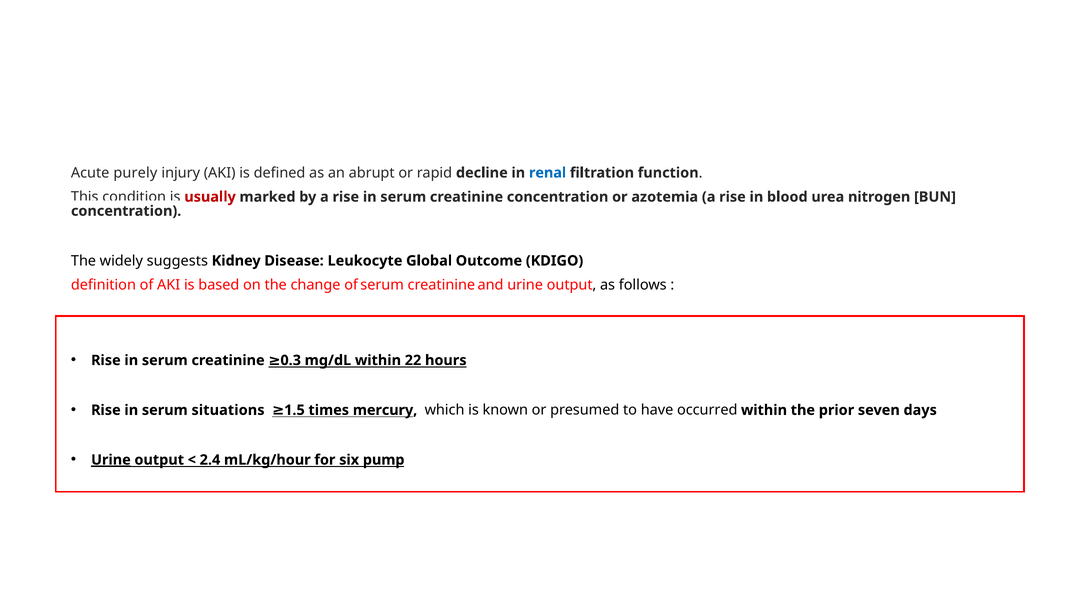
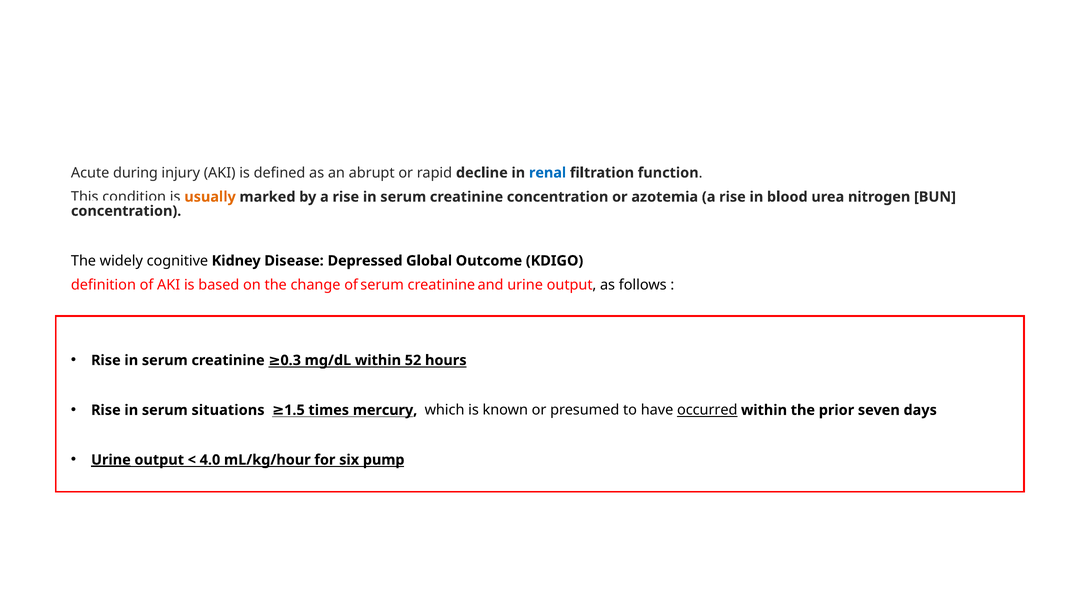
purely: purely -> during
usually colour: red -> orange
suggests: suggests -> cognitive
Leukocyte: Leukocyte -> Depressed
22: 22 -> 52
occurred underline: none -> present
2.4: 2.4 -> 4.0
